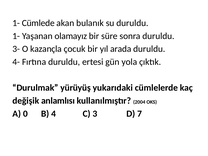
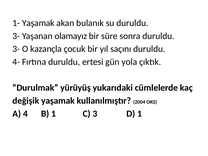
1- Cümlede: Cümlede -> Yaşamak
1- at (16, 36): 1- -> 3-
arada: arada -> saçını
değişik anlamlısı: anlamlısı -> yaşamak
0: 0 -> 4
B 4: 4 -> 1
D 7: 7 -> 1
